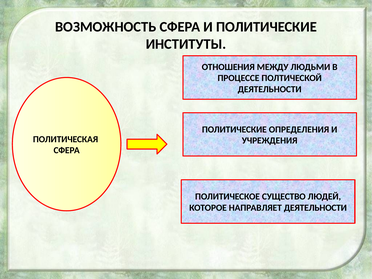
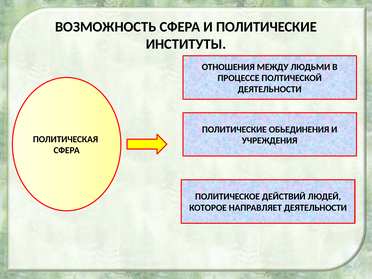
ОПРЕДЕЛЕНИЯ: ОПРЕДЕЛЕНИЯ -> ОБЬЕДИНЕНИЯ
СУЩЕСТВО: СУЩЕСТВО -> ДЕЙСТВИЙ
